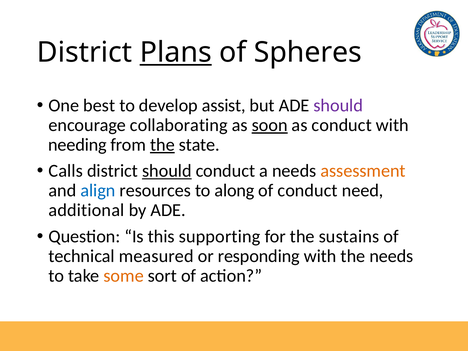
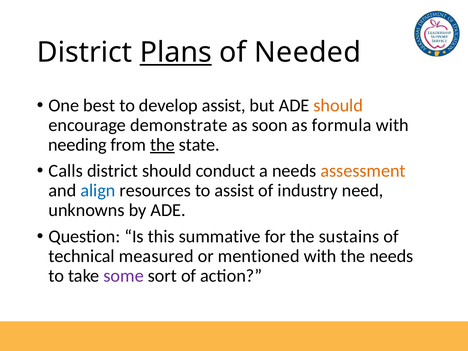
Spheres: Spheres -> Needed
should at (338, 106) colour: purple -> orange
collaborating: collaborating -> demonstrate
soon underline: present -> none
as conduct: conduct -> formula
should at (167, 171) underline: present -> none
to along: along -> assist
of conduct: conduct -> industry
additional: additional -> unknowns
supporting: supporting -> summative
responding: responding -> mentioned
some colour: orange -> purple
